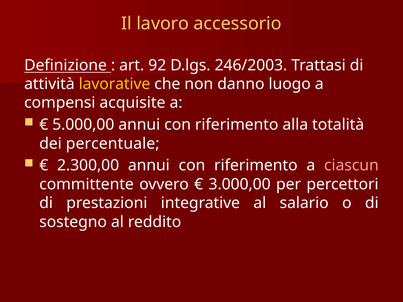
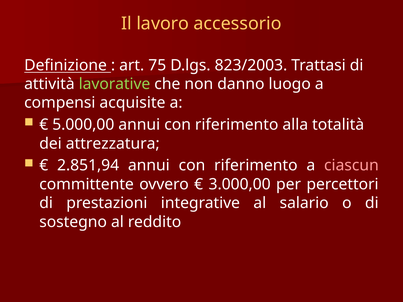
92: 92 -> 75
246/2003: 246/2003 -> 823/2003
lavorative colour: yellow -> light green
percentuale: percentuale -> attrezzatura
2.300,00: 2.300,00 -> 2.851,94
